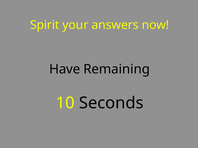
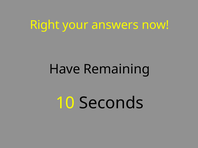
Spirit: Spirit -> Right
